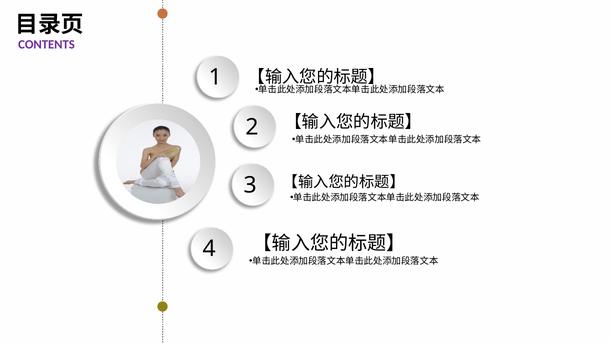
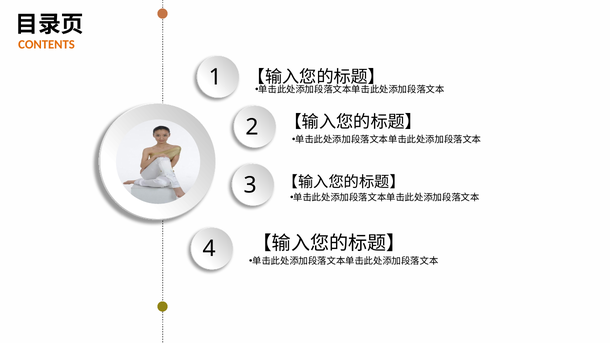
CONTENTS colour: purple -> orange
